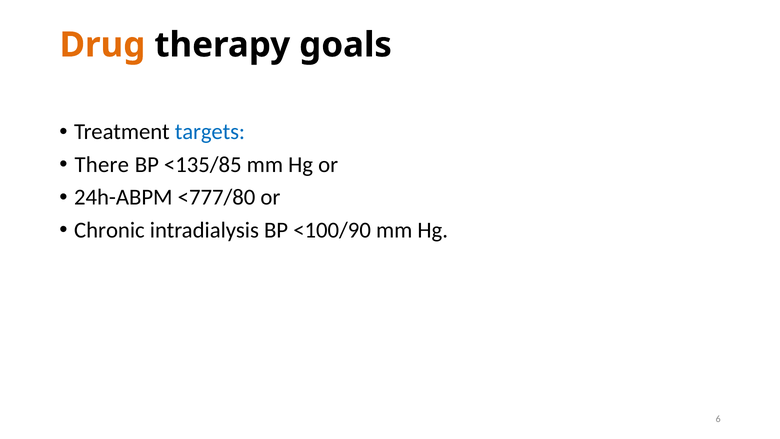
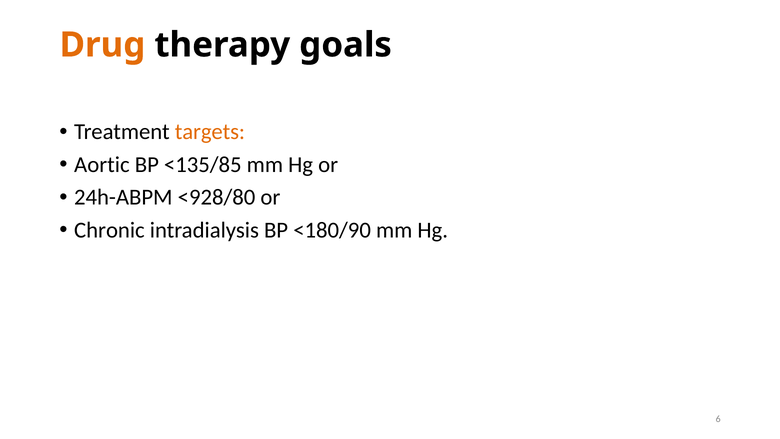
targets colour: blue -> orange
There: There -> Aortic
<777/80: <777/80 -> <928/80
<100/90: <100/90 -> <180/90
